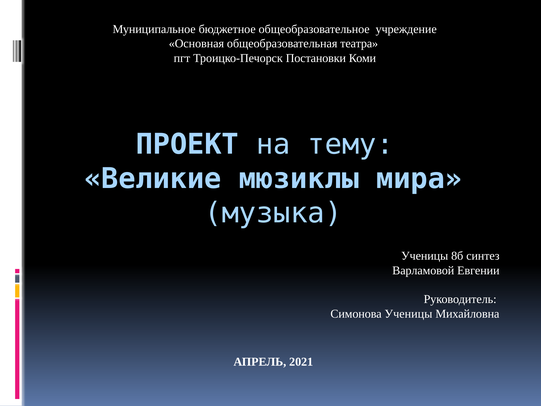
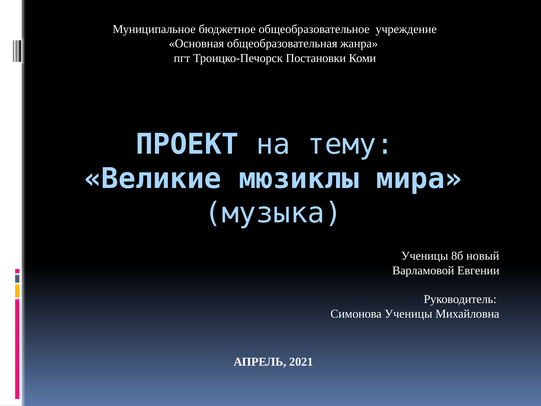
театра: театра -> жанра
синтез: синтез -> новый
